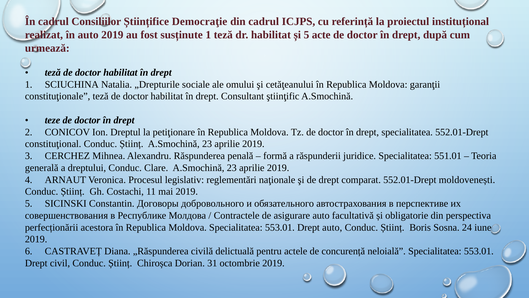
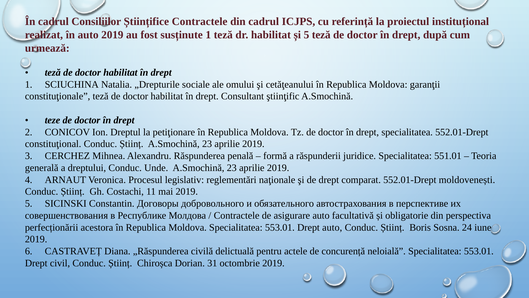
Științifice Democraţie: Democraţie -> Contractele
5 acte: acte -> teză
Clare: Clare -> Unde
